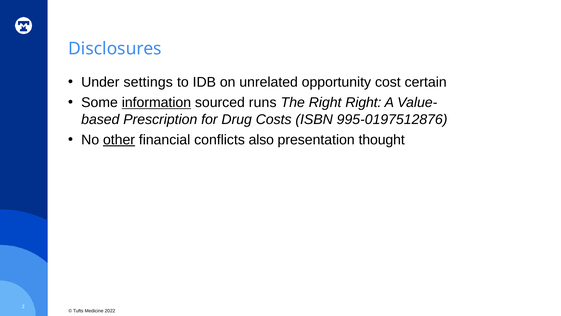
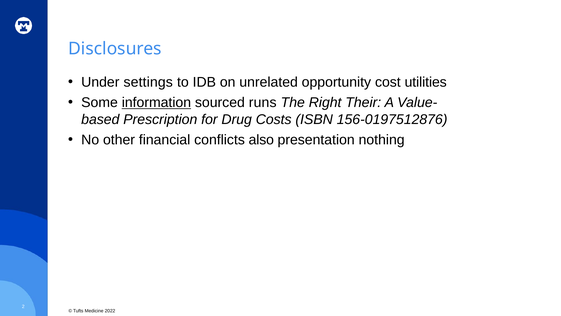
certain: certain -> utilities
Right Right: Right -> Their
995-0197512876: 995-0197512876 -> 156-0197512876
other underline: present -> none
thought: thought -> nothing
